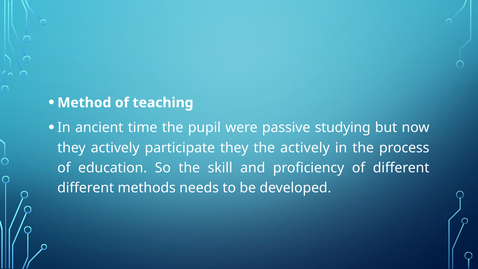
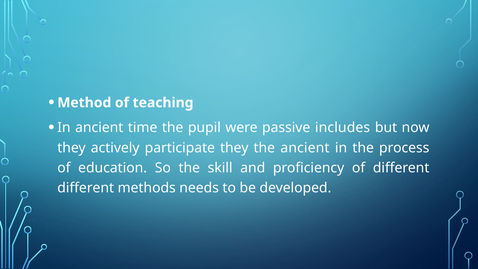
studying: studying -> includes
the actively: actively -> ancient
